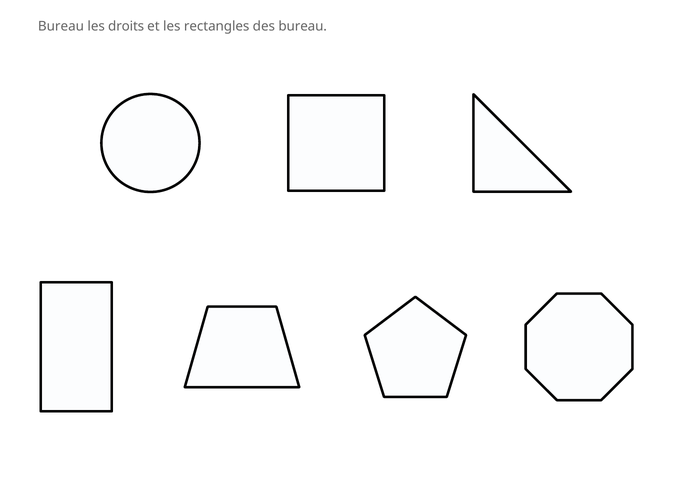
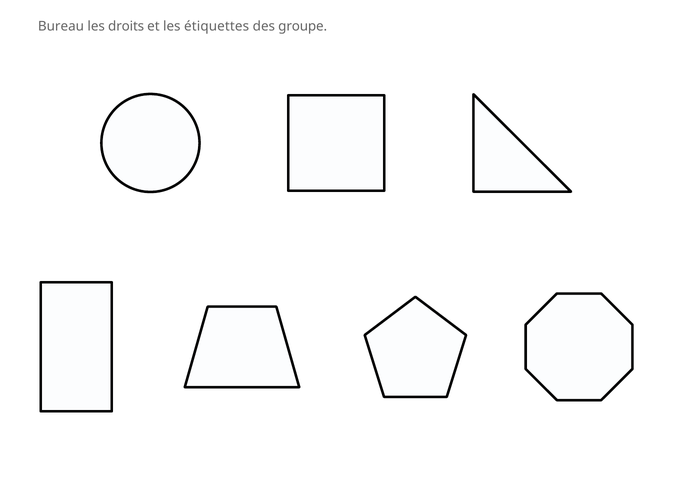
rectangles: rectangles -> étiquettes
des bureau: bureau -> groupe
